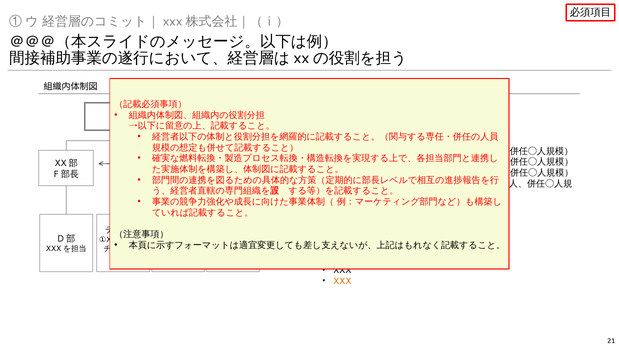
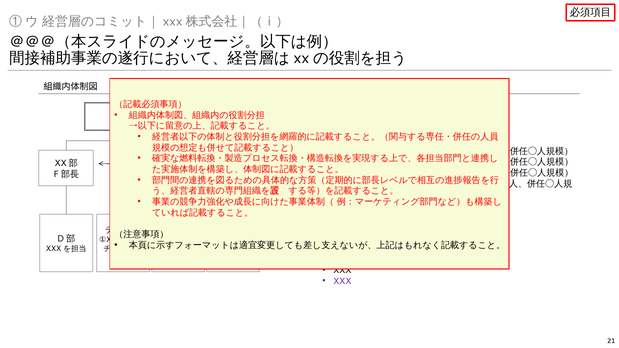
XXX at (342, 281) colour: orange -> purple
